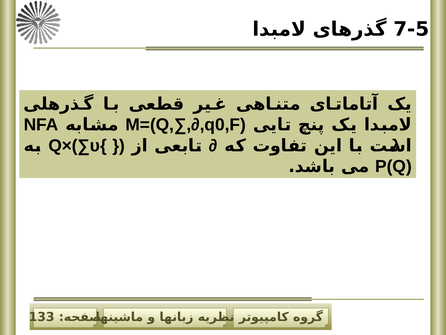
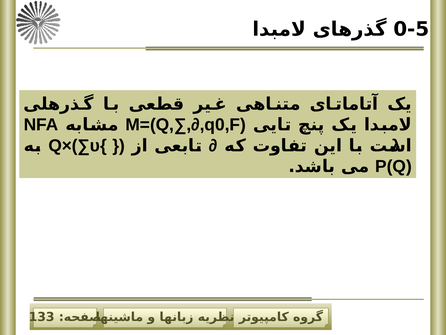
7-5: 7-5 -> 0-5
